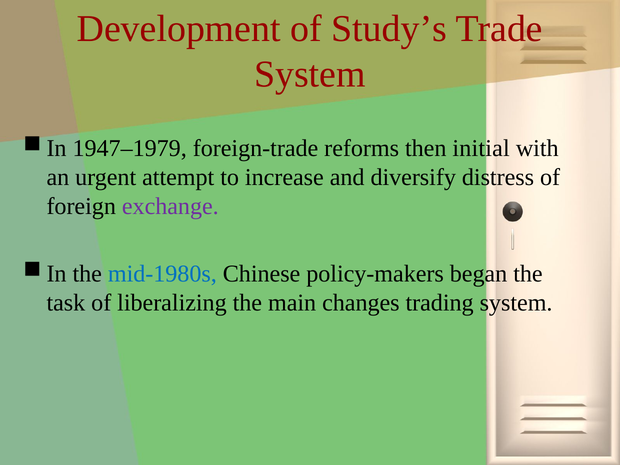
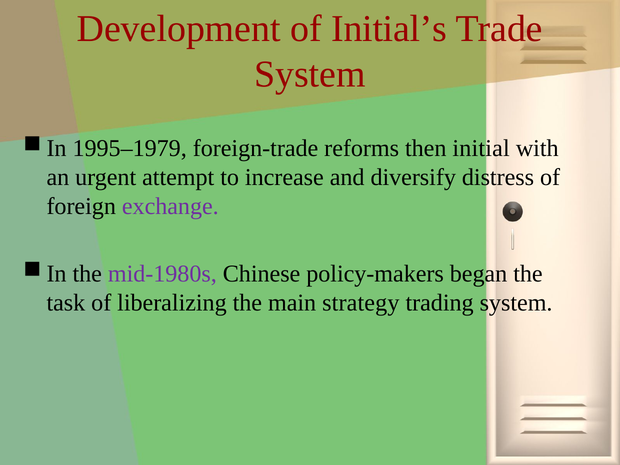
Study’s: Study’s -> Initial’s
1947–1979: 1947–1979 -> 1995–1979
mid-1980s colour: blue -> purple
changes: changes -> strategy
